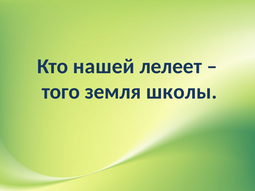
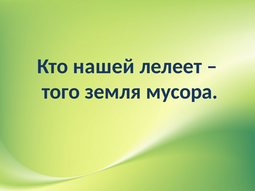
школы: школы -> мусора
